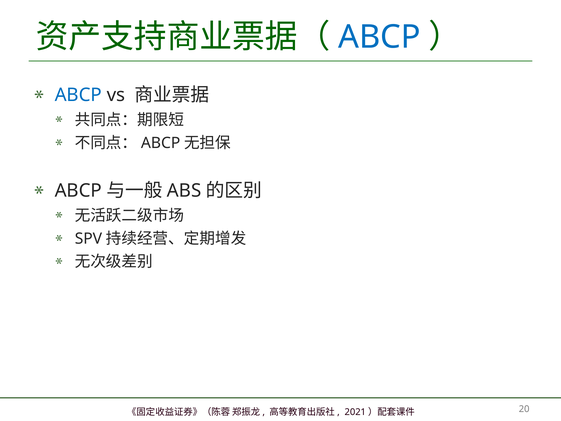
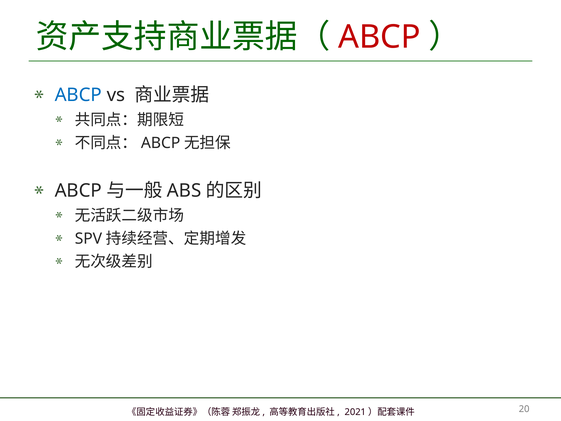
ABCP at (379, 37) colour: blue -> red
